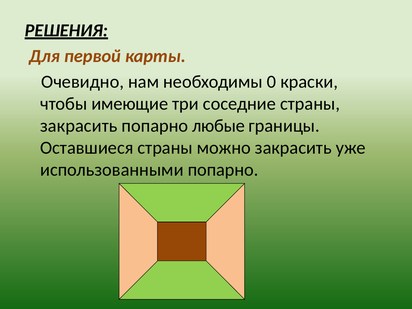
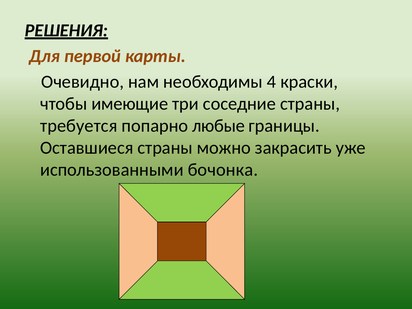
0: 0 -> 4
закрасить at (79, 126): закрасить -> требуется
использованными попарно: попарно -> бочонка
